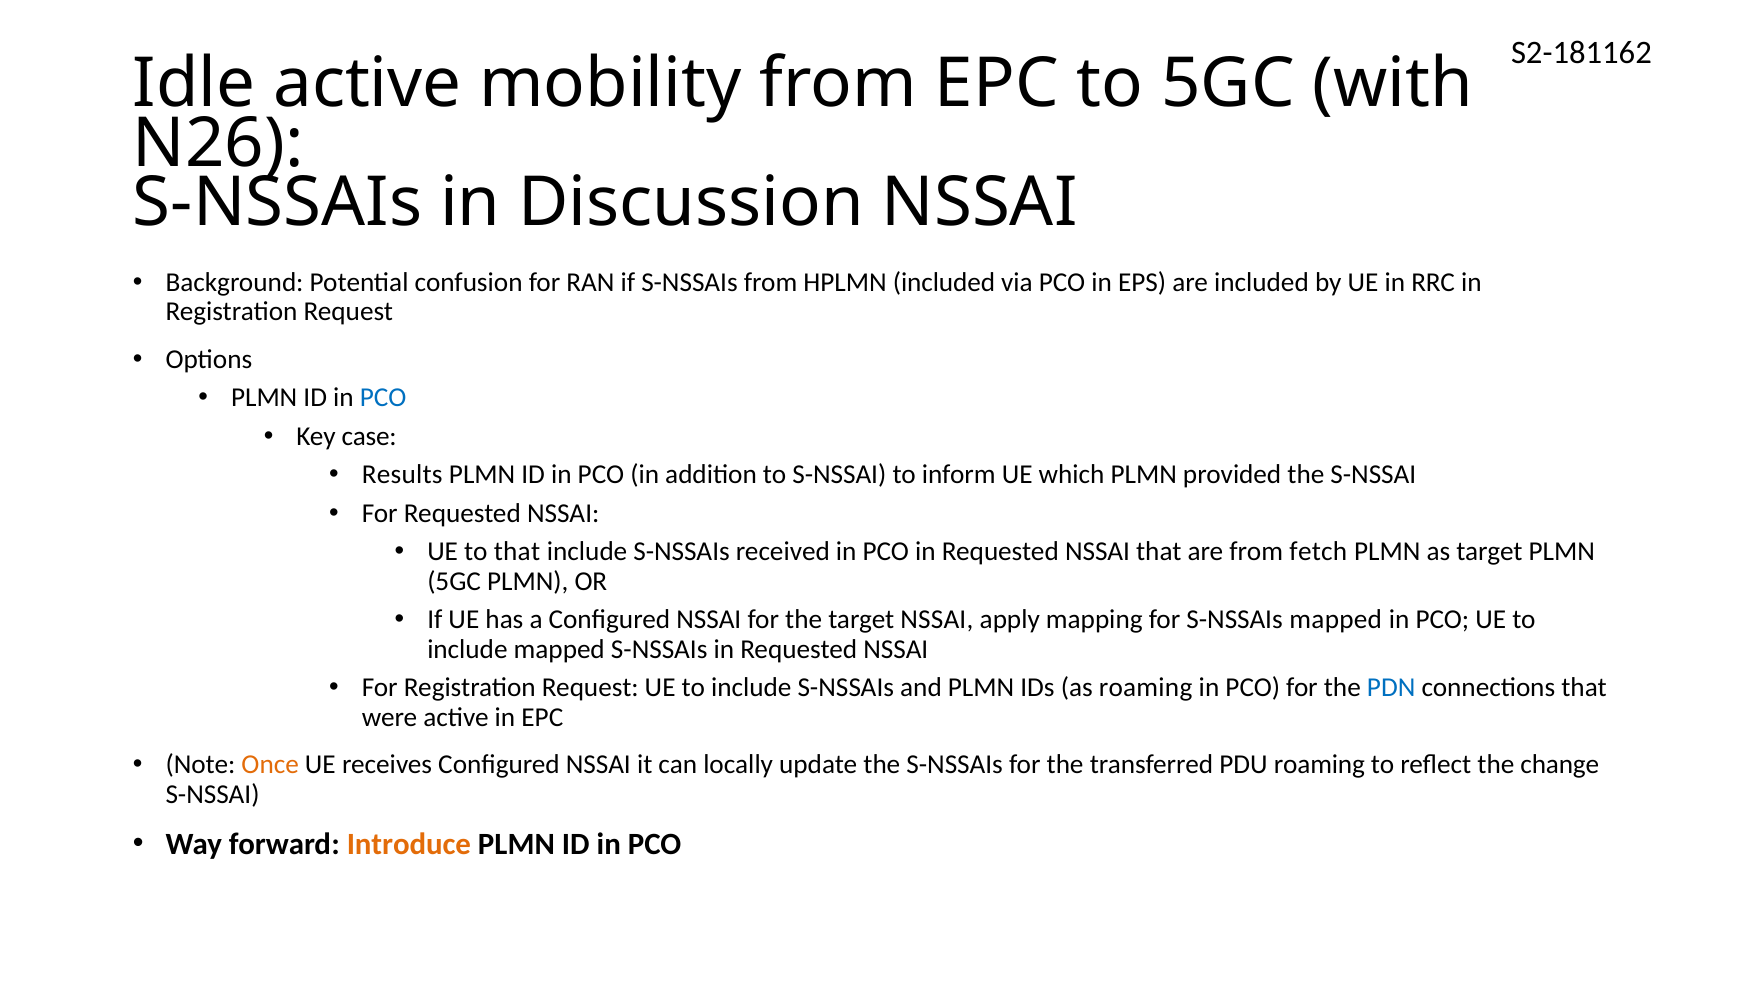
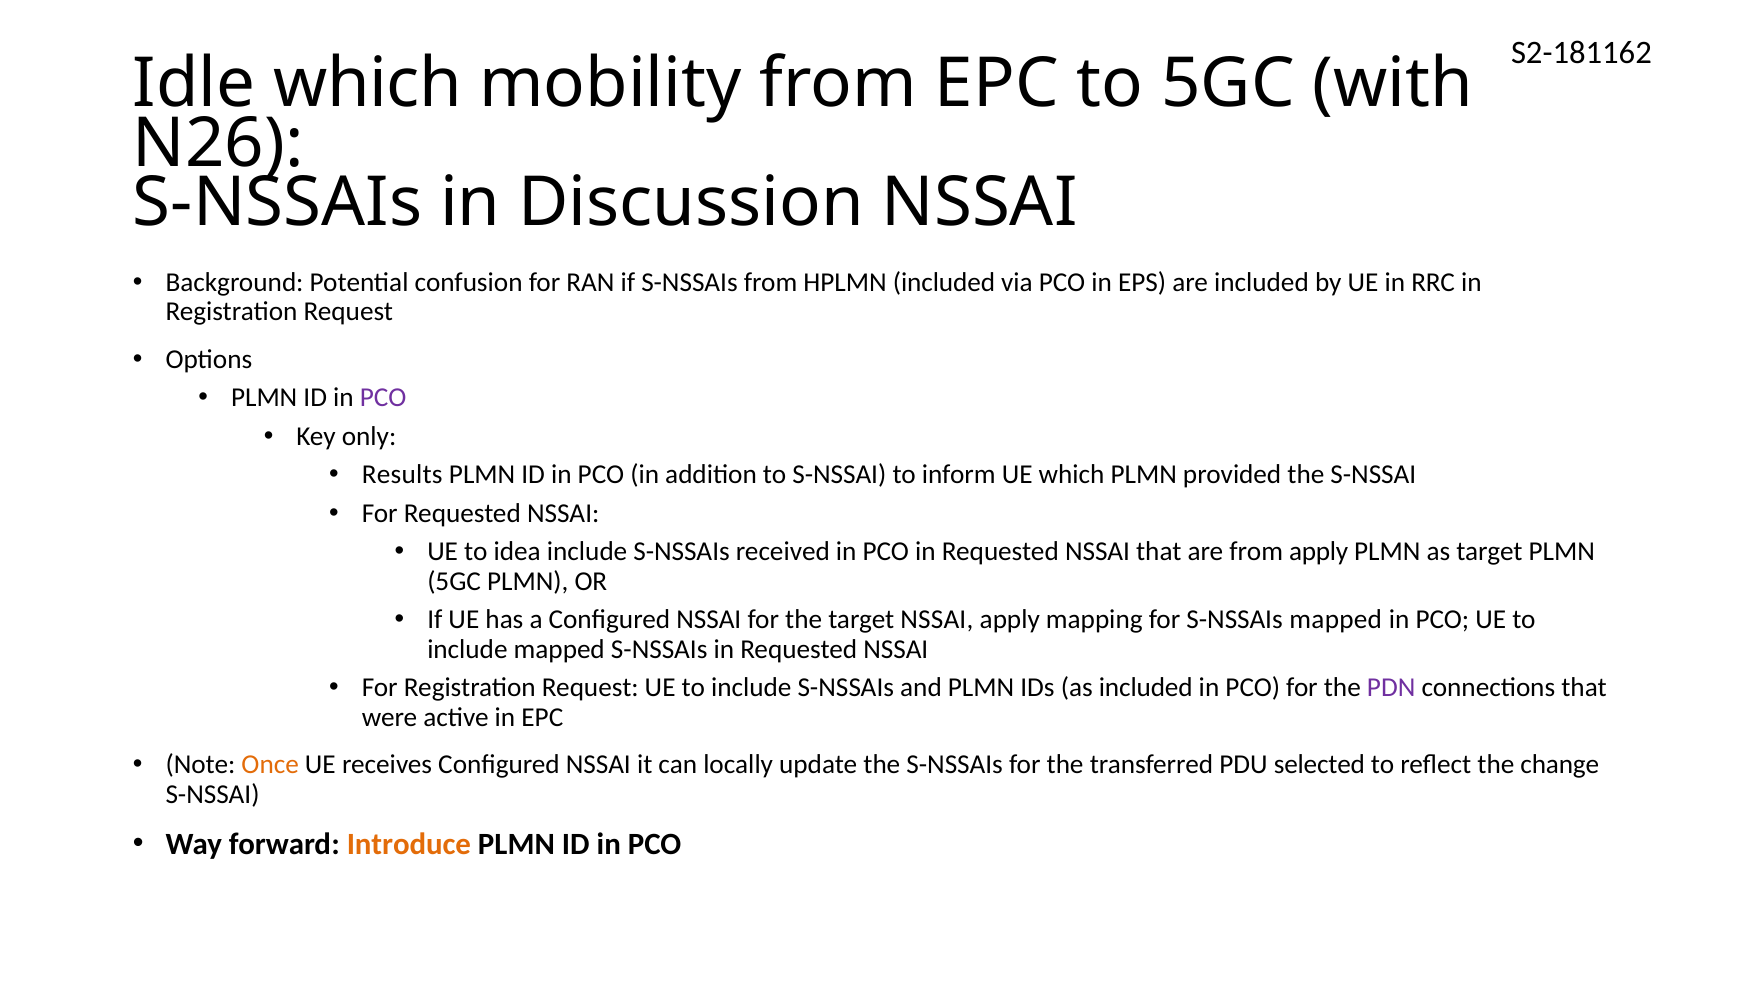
Idle active: active -> which
PCO at (383, 398) colour: blue -> purple
case: case -> only
to that: that -> idea
from fetch: fetch -> apply
as roaming: roaming -> included
PDN colour: blue -> purple
PDU roaming: roaming -> selected
